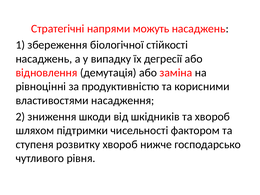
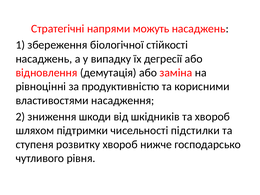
фактором: фактором -> підстилки
